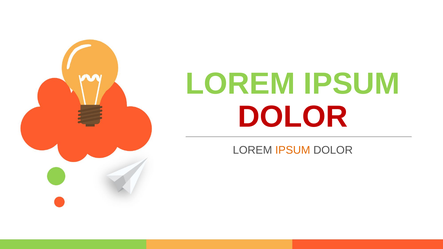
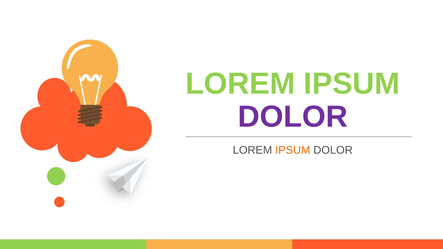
DOLOR at (293, 117) colour: red -> purple
